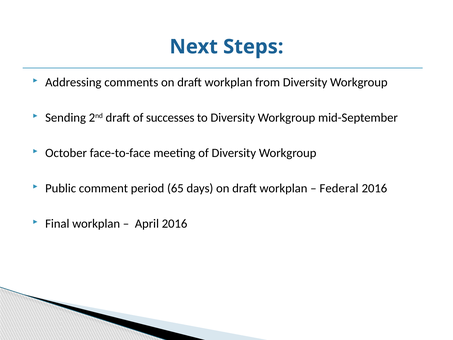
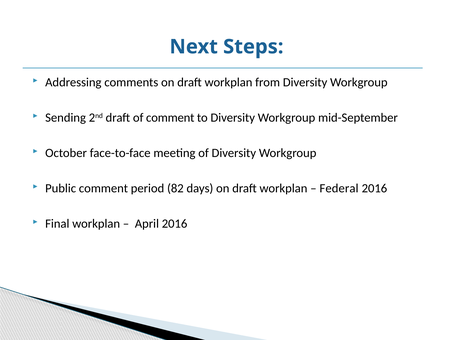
of successes: successes -> comment
65: 65 -> 82
